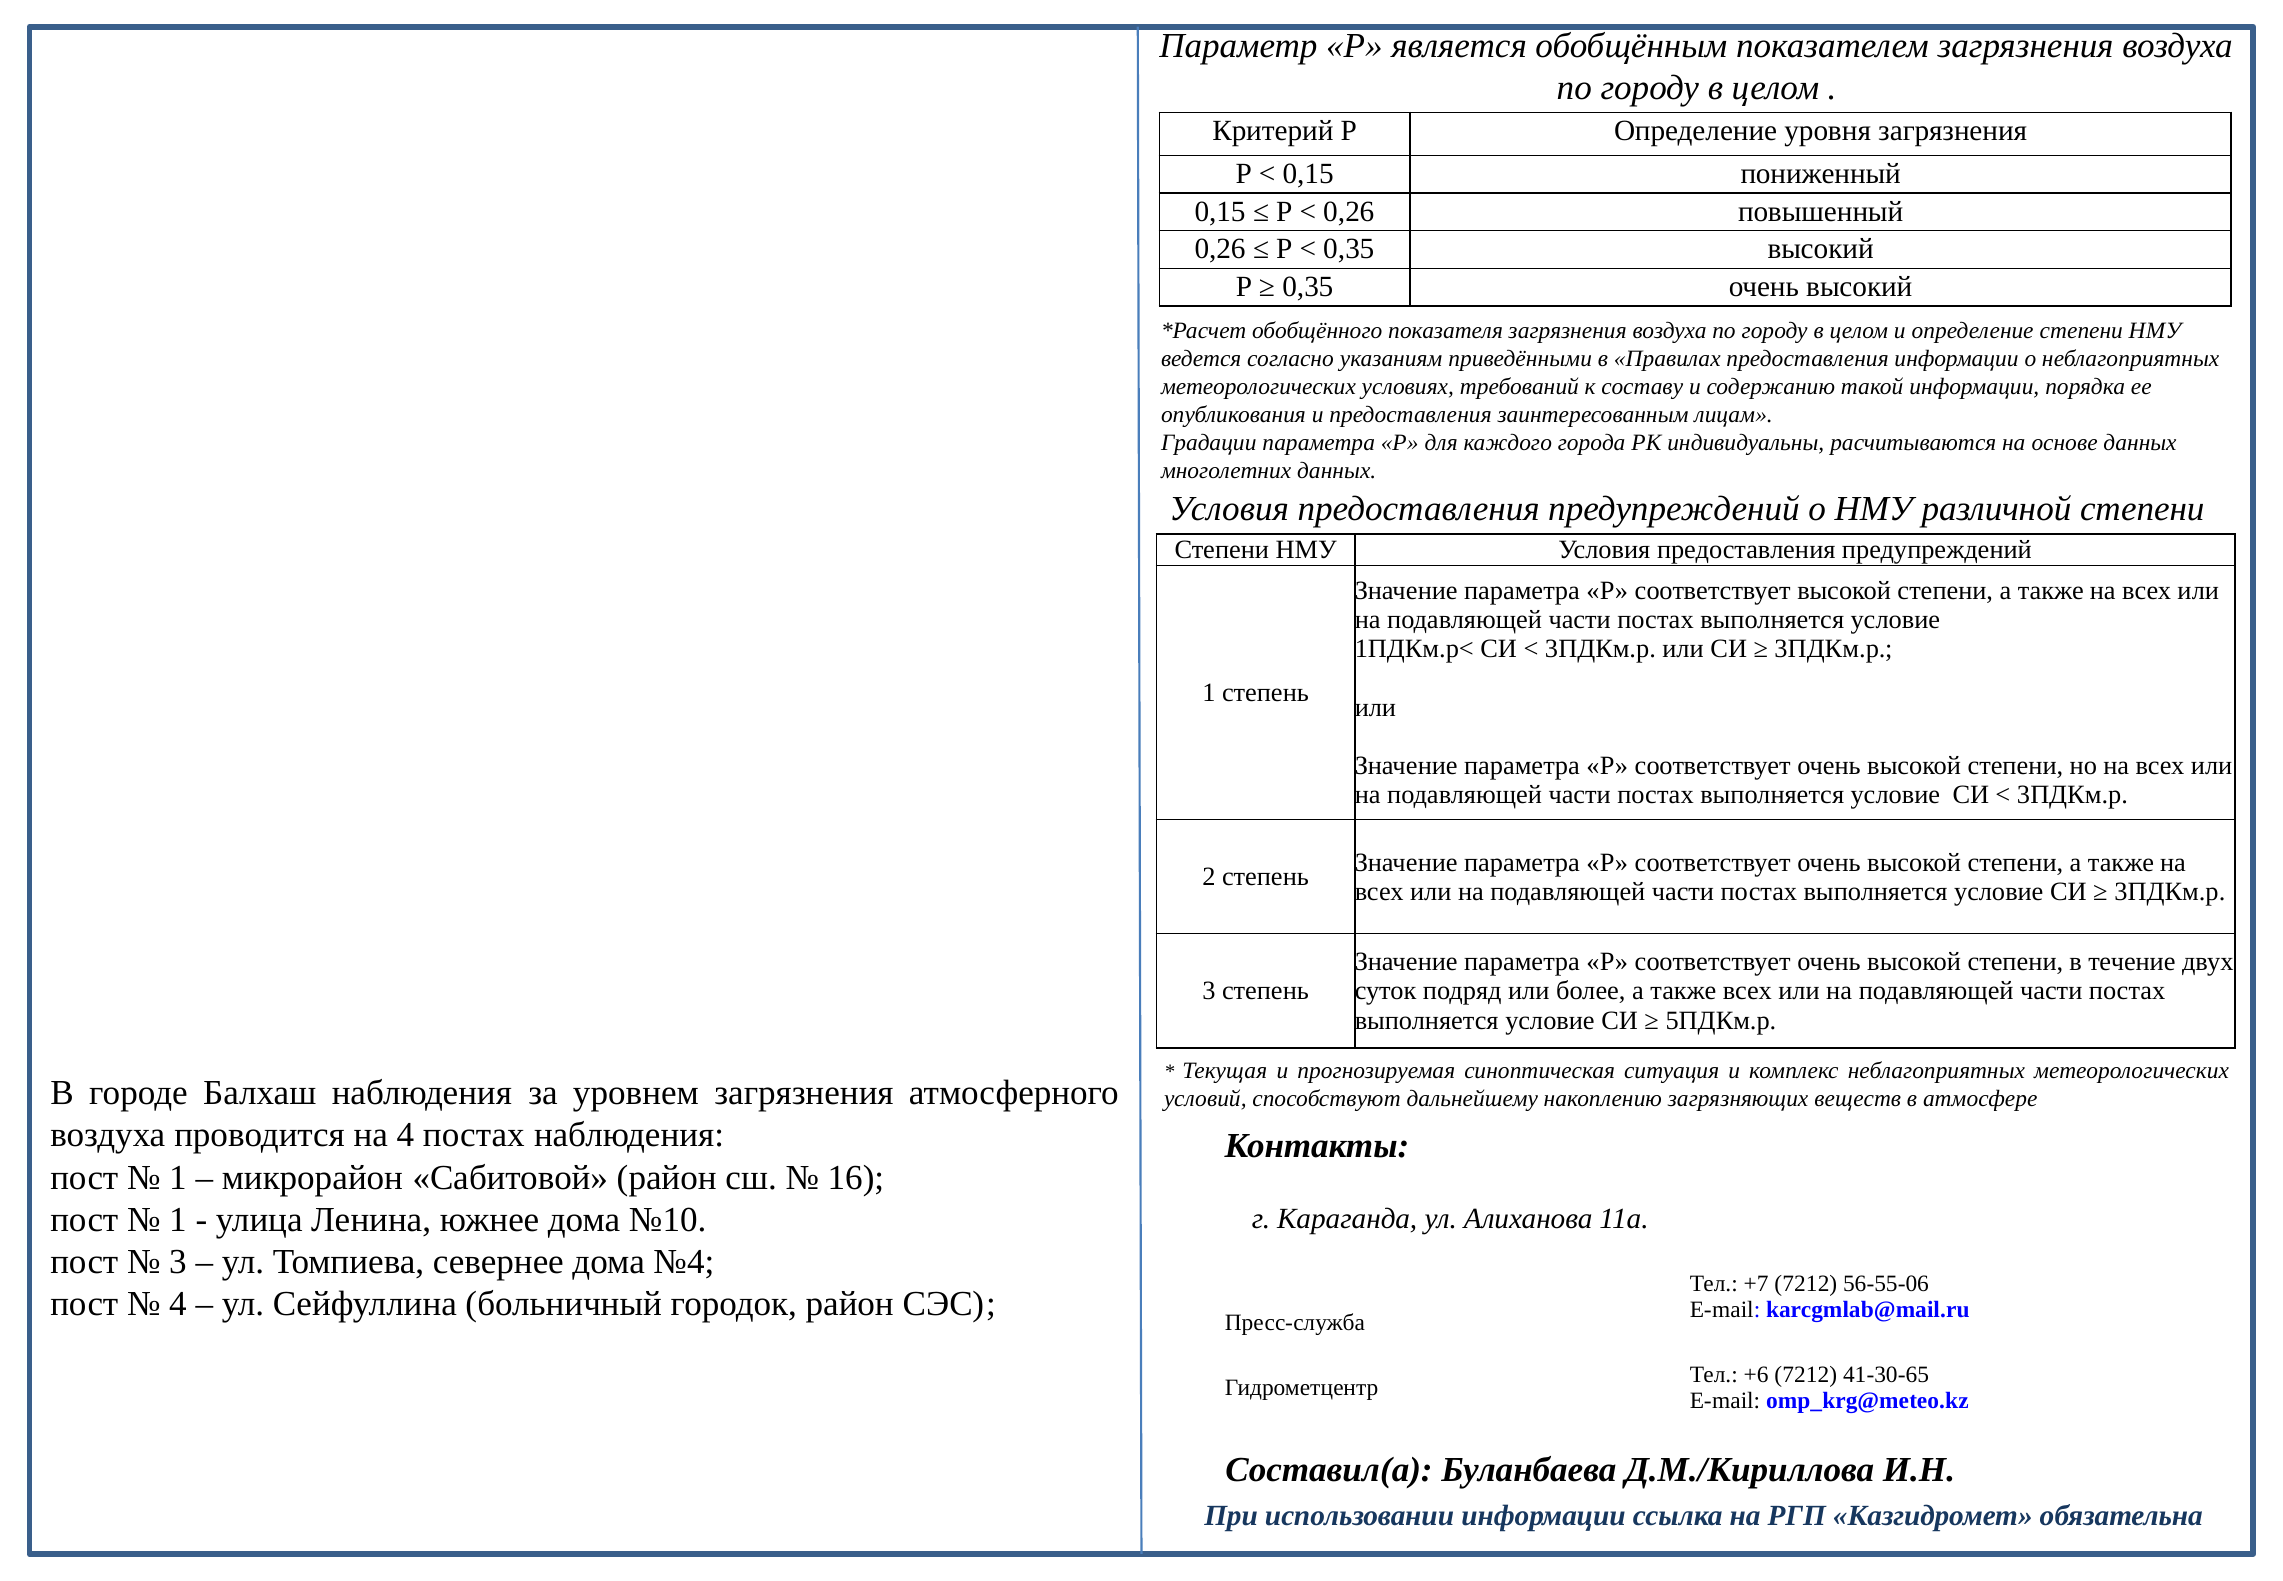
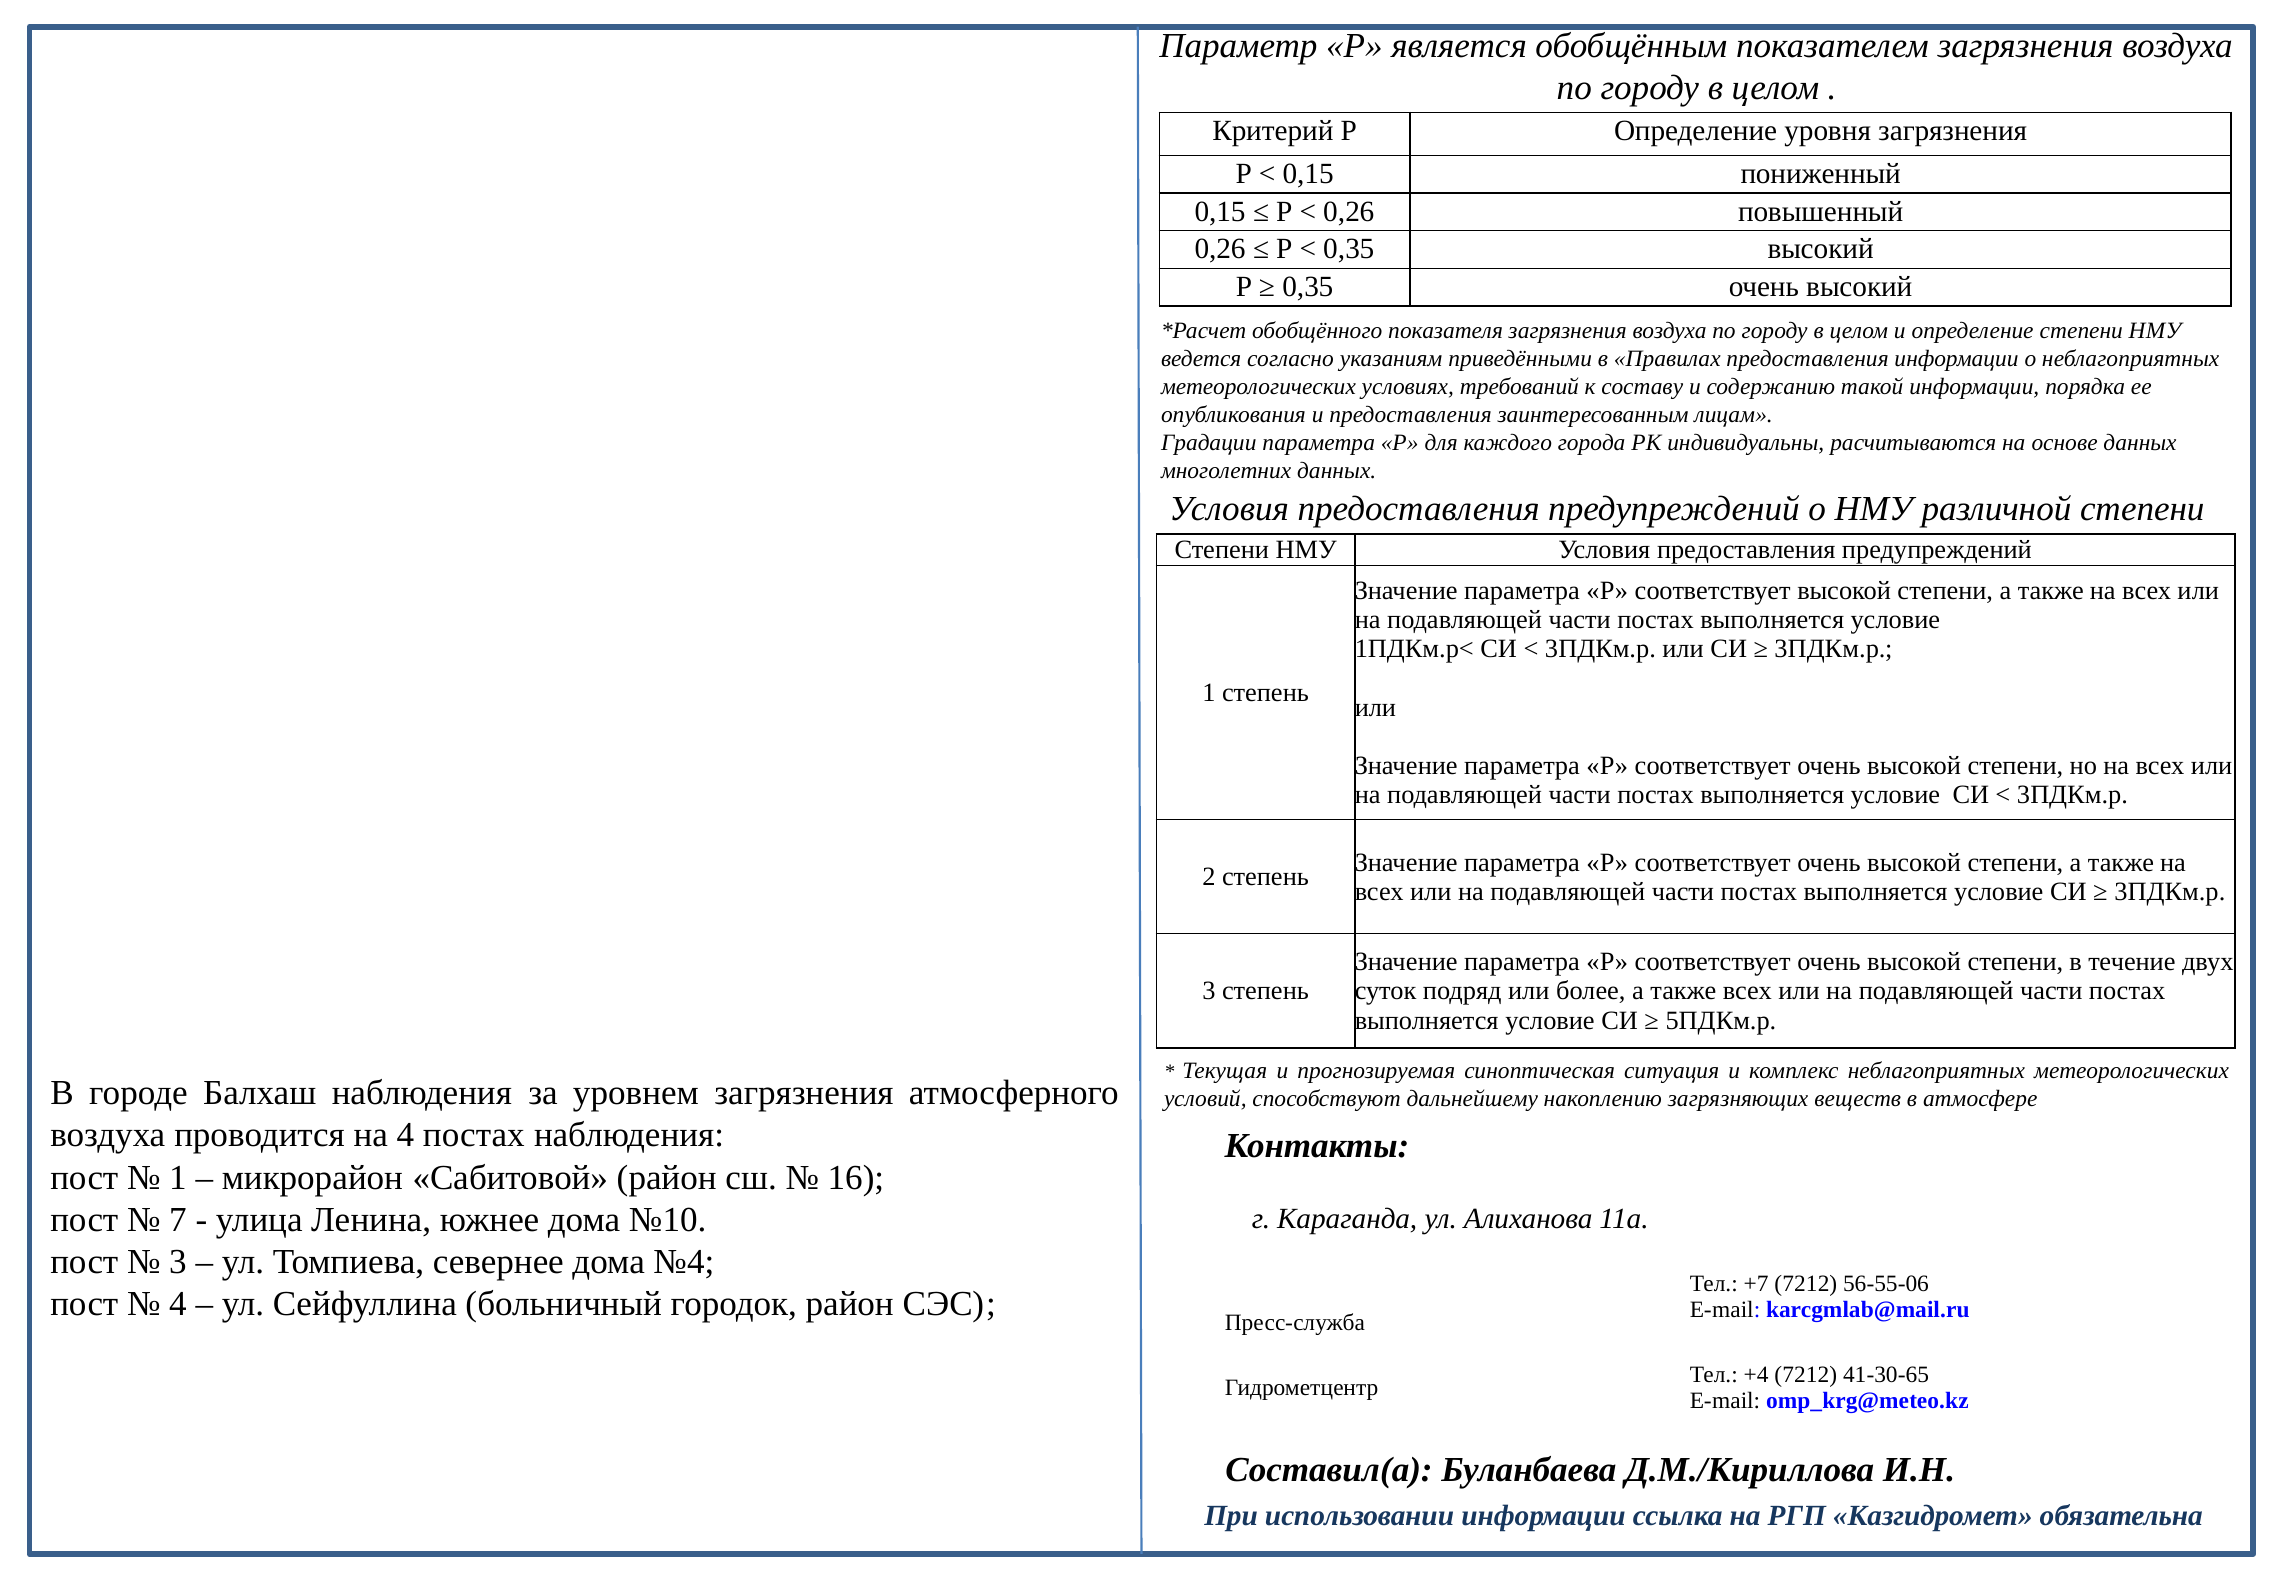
1 at (178, 1219): 1 -> 7
+6: +6 -> +4
